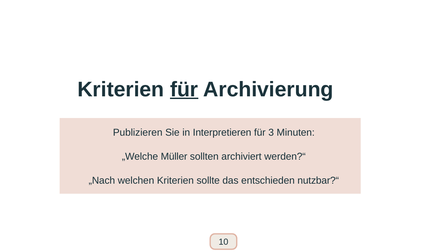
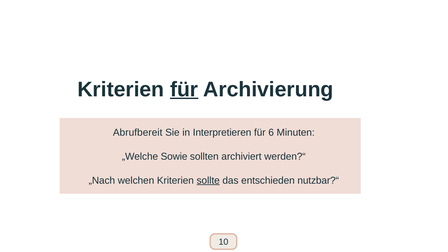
Publizieren: Publizieren -> Abrufbereit
3: 3 -> 6
Müller: Müller -> Sowie
sollte underline: none -> present
